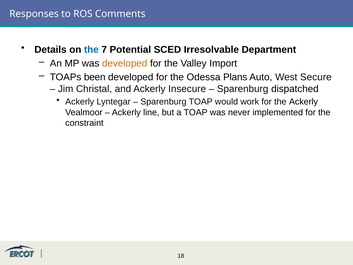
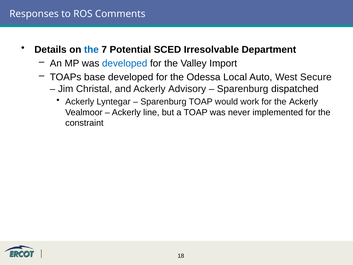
developed at (125, 63) colour: orange -> blue
been: been -> base
Plans: Plans -> Local
Insecure: Insecure -> Advisory
